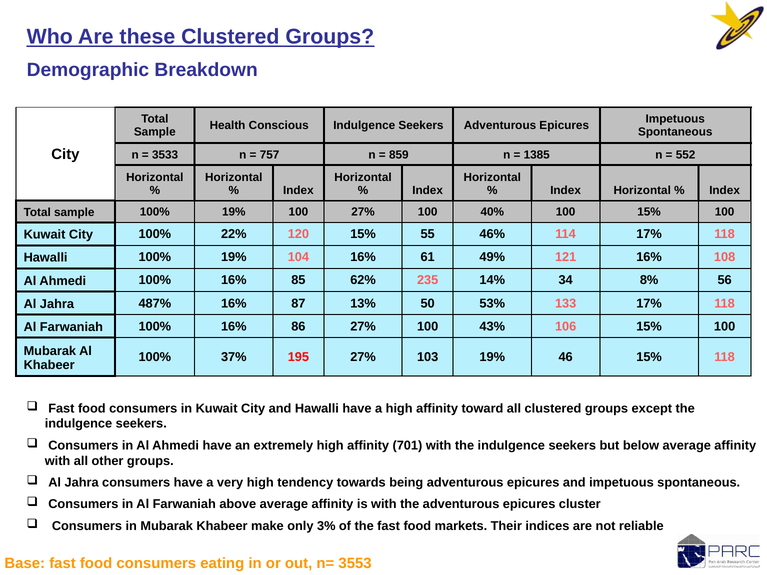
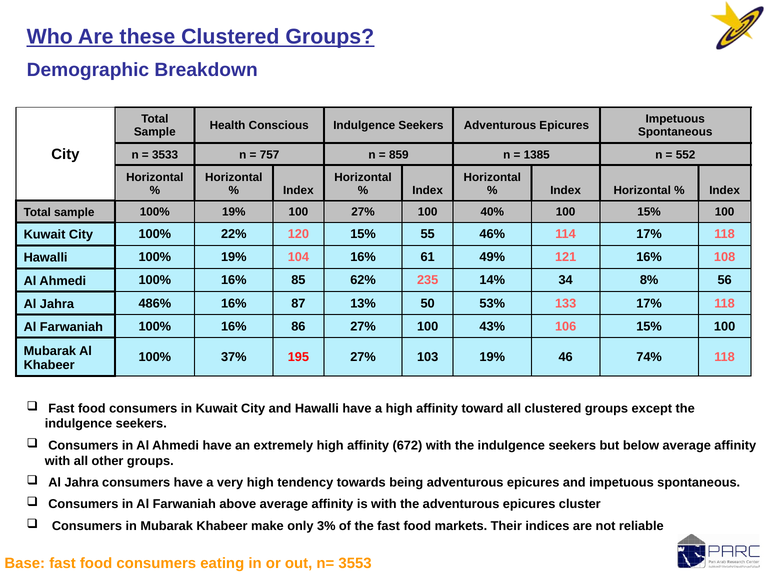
487%: 487% -> 486%
46 15%: 15% -> 74%
701: 701 -> 672
